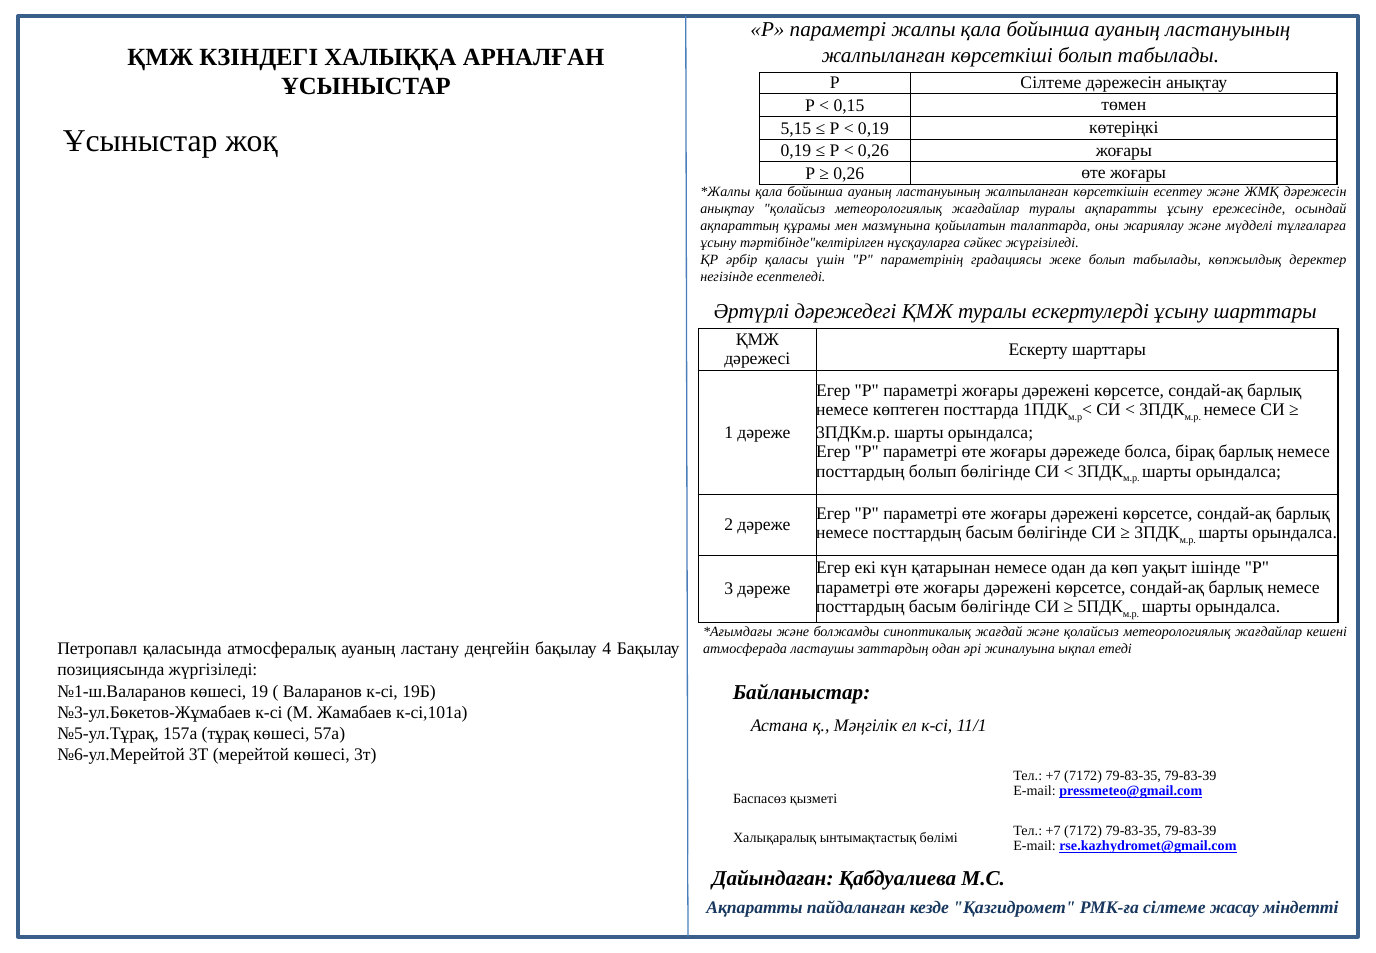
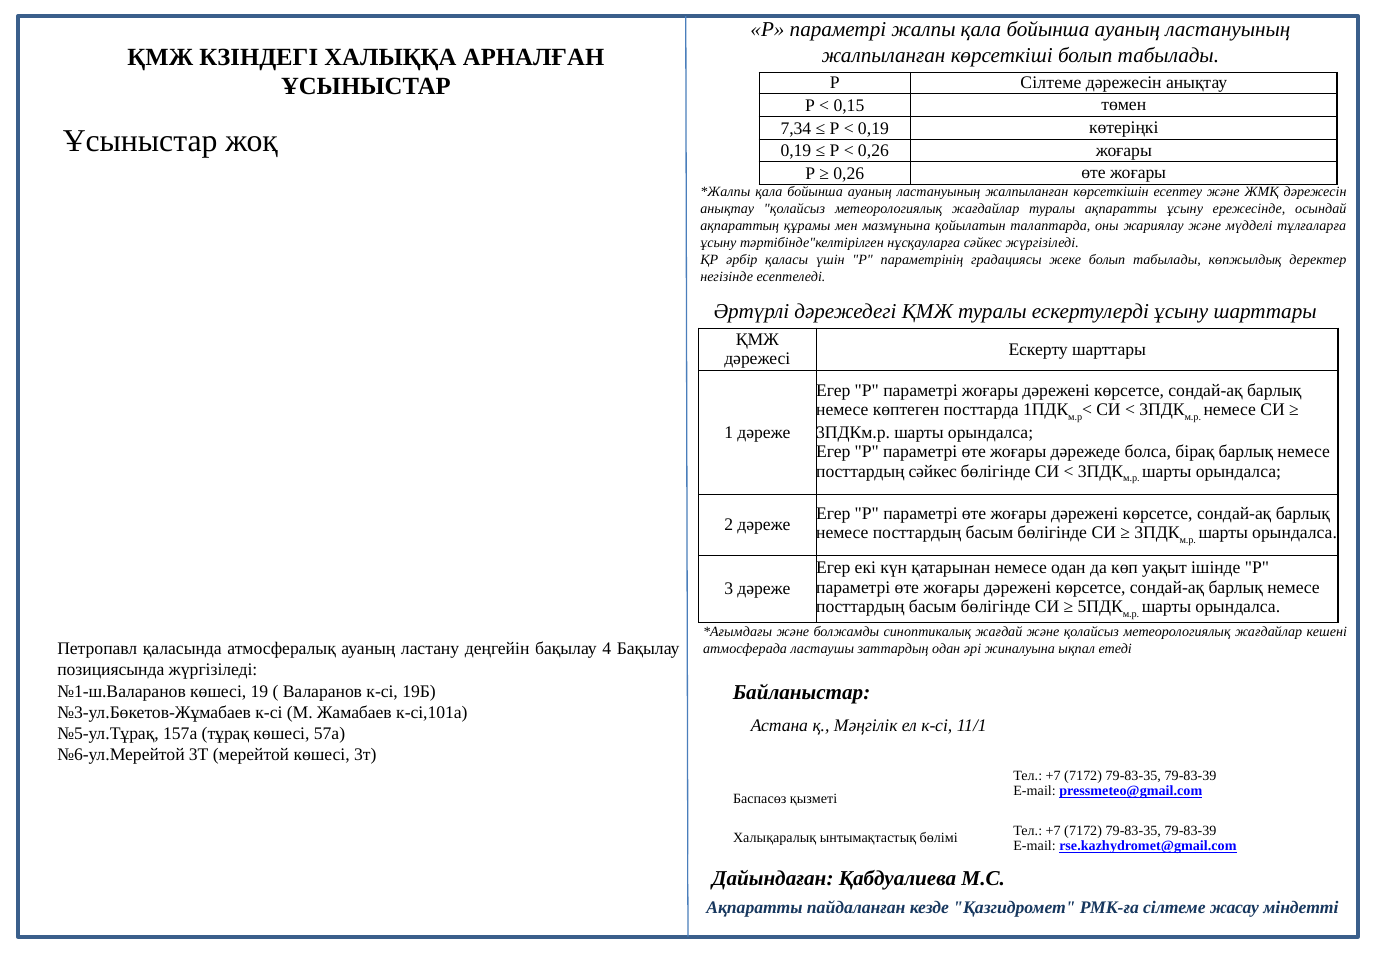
5,15: 5,15 -> 7,34
посттардың болып: болып -> сәйкес
